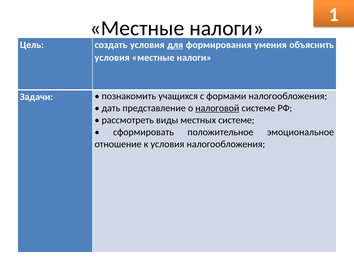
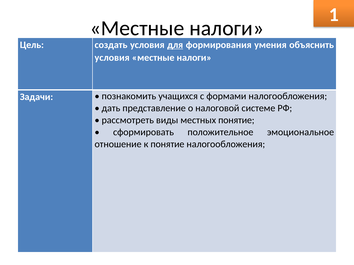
налоговой underline: present -> none
местных системе: системе -> понятие
к условия: условия -> понятие
